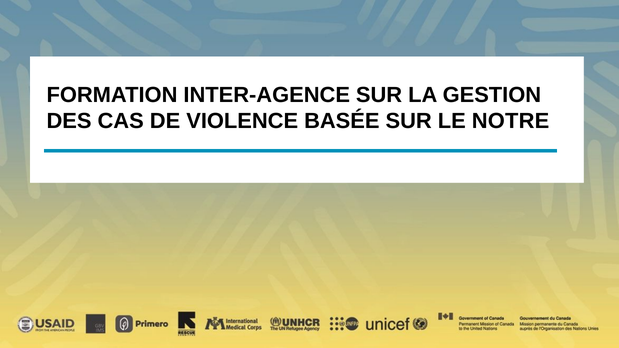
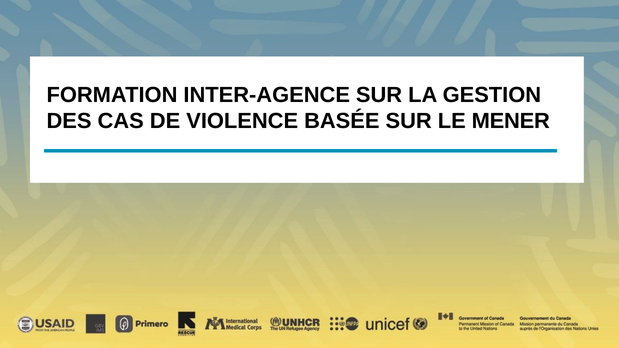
NOTRE: NOTRE -> MENER
